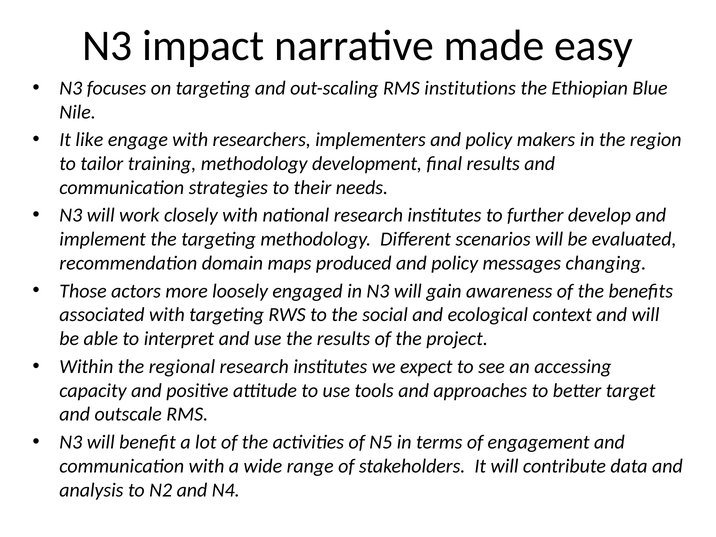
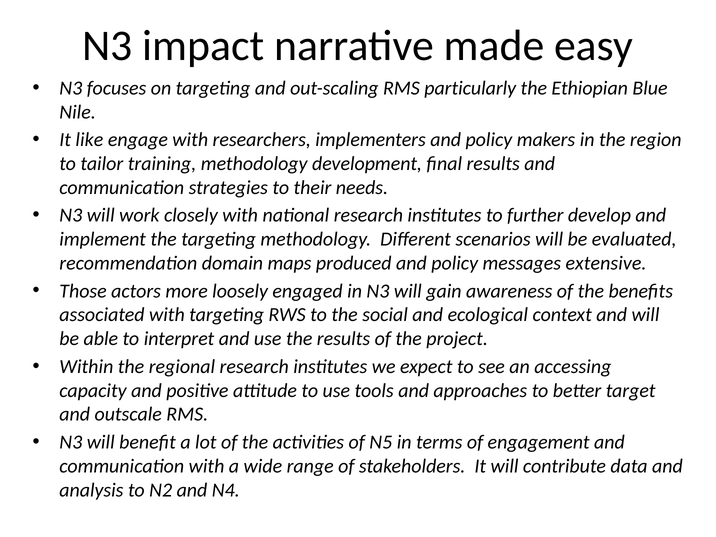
institutions: institutions -> particularly
changing: changing -> extensive
